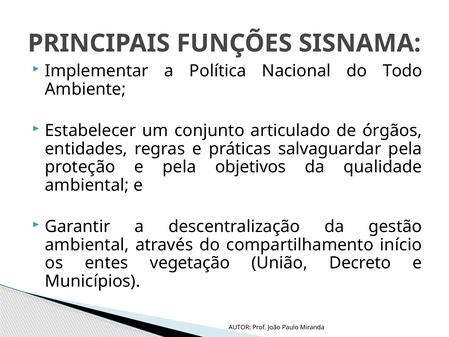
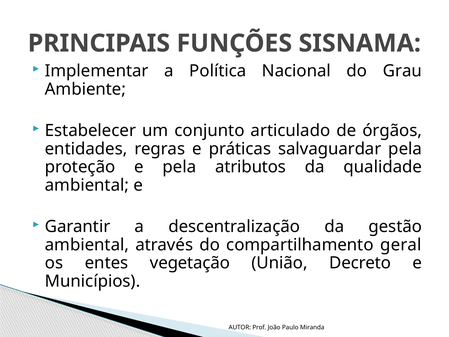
Todo: Todo -> Grau
objetivos: objetivos -> atributos
início: início -> geral
